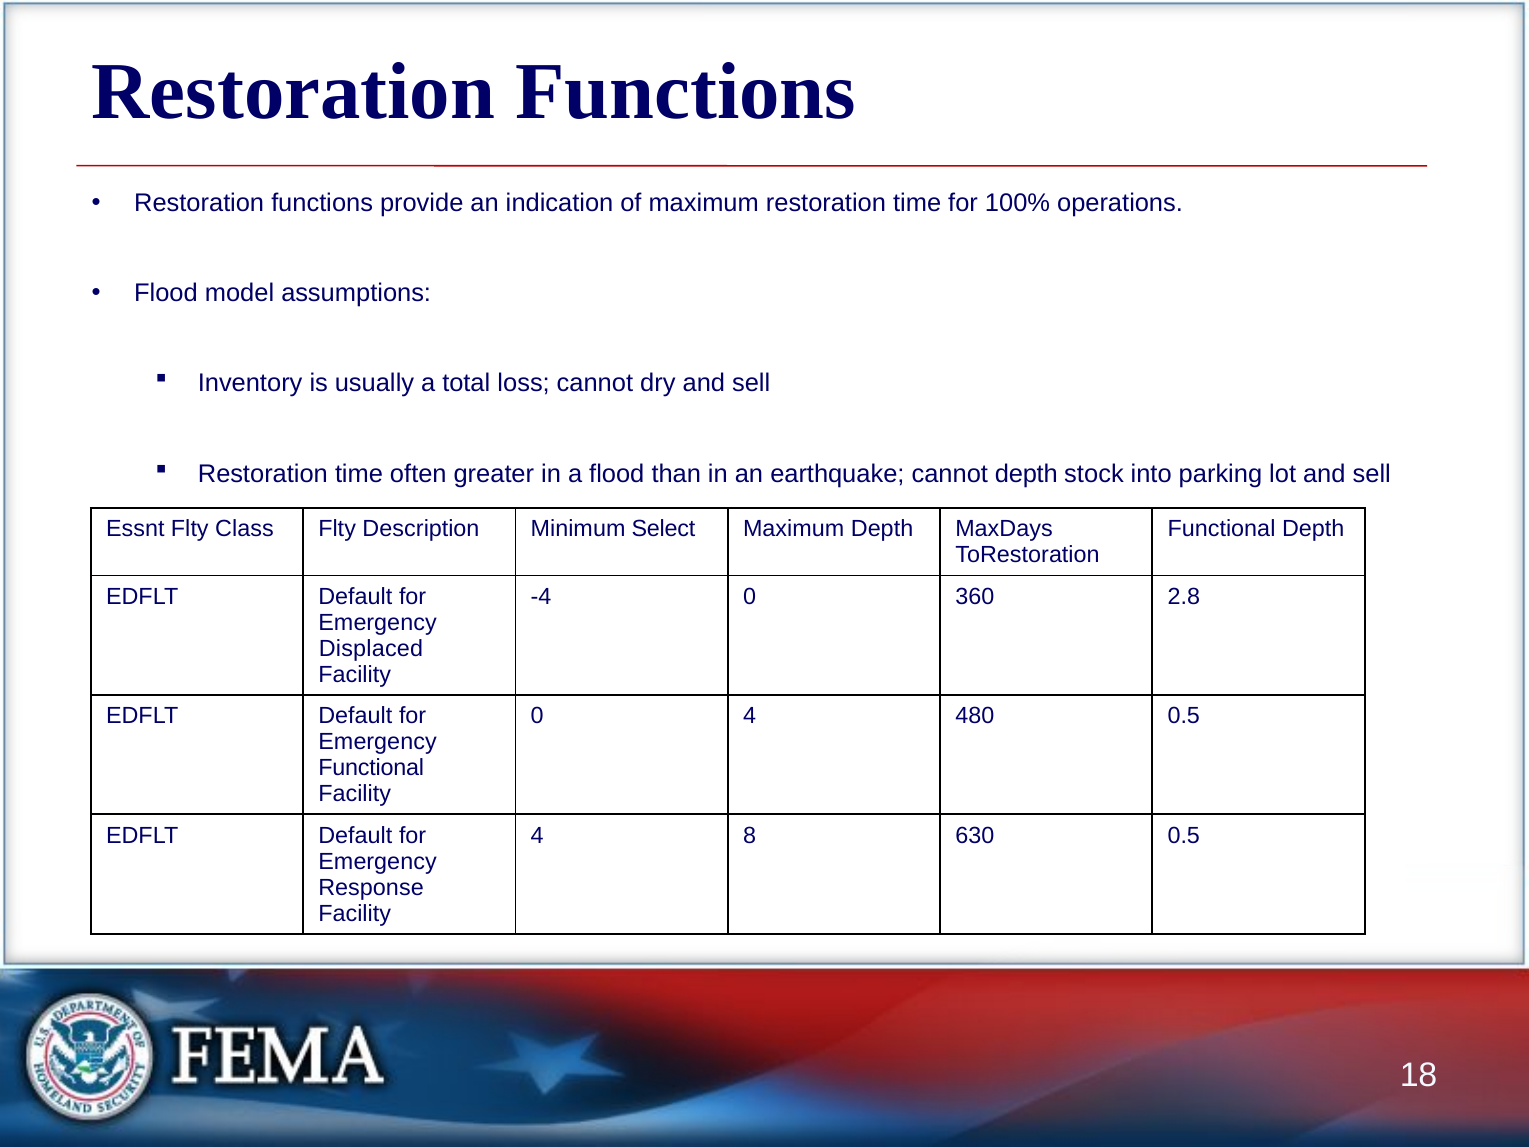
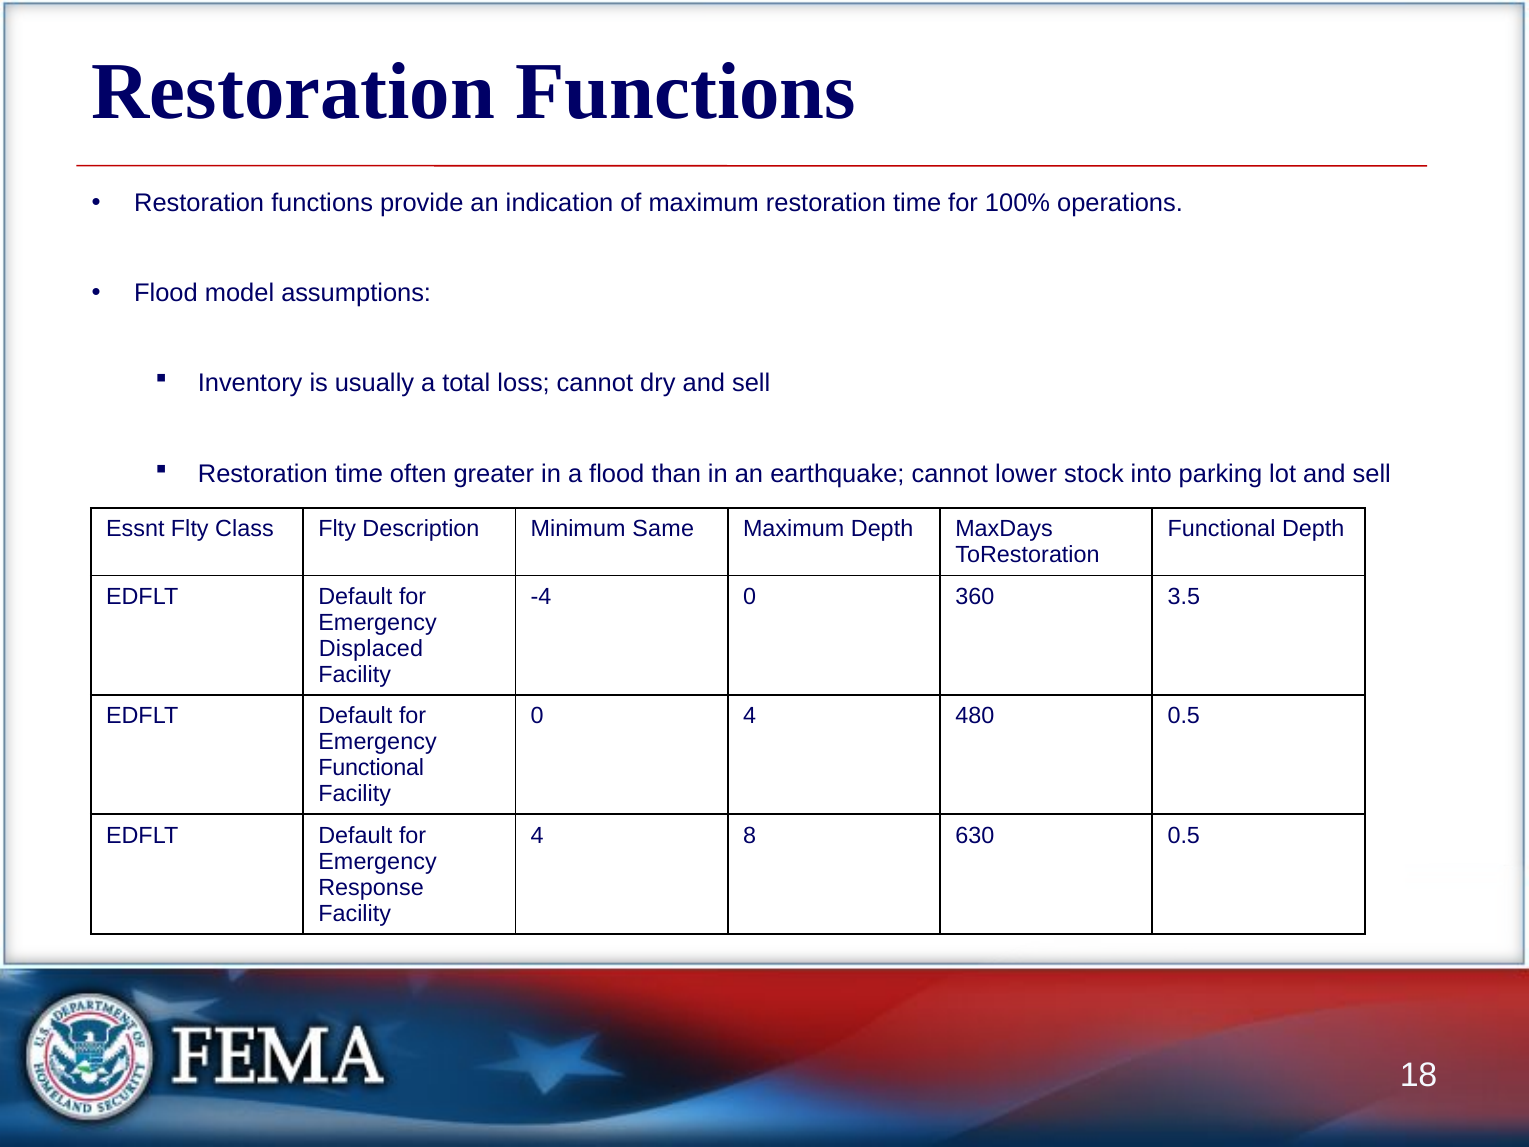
cannot depth: depth -> lower
Select: Select -> Same
2.8: 2.8 -> 3.5
